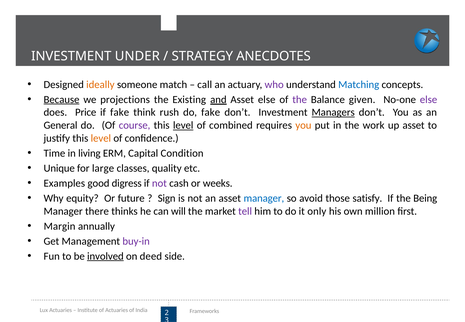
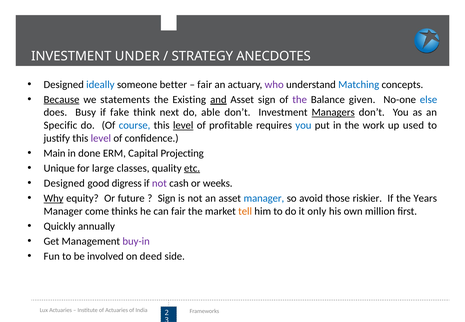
ideally colour: orange -> blue
match: match -> better
call at (205, 84): call -> fair
projections: projections -> statements
Asset else: else -> sign
else at (429, 99) colour: purple -> blue
Price: Price -> Busy
rush: rush -> next
do fake: fake -> able
General: General -> Specific
course colour: purple -> blue
combined: combined -> profitable
you at (303, 125) colour: orange -> blue
up asset: asset -> used
level at (101, 138) colour: orange -> purple
Time: Time -> Main
living: living -> done
Condition: Condition -> Projecting
etc underline: none -> present
Examples at (64, 183): Examples -> Designed
Why underline: none -> present
satisfy: satisfy -> riskier
Being: Being -> Years
there: there -> come
can will: will -> fair
tell colour: purple -> orange
Margin: Margin -> Quickly
involved underline: present -> none
